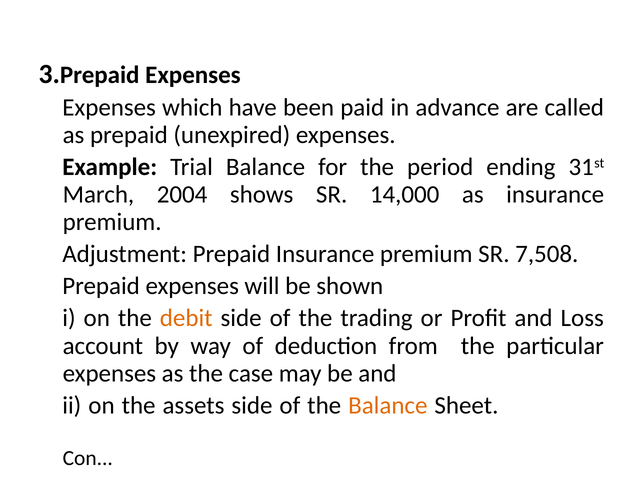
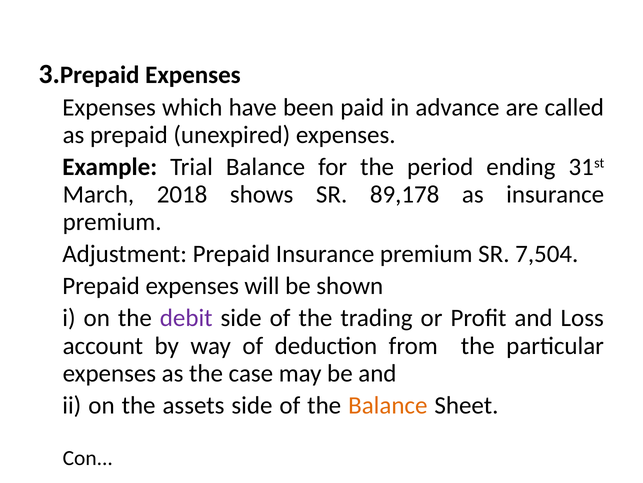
2004: 2004 -> 2018
14,000: 14,000 -> 89,178
7,508: 7,508 -> 7,504
debit colour: orange -> purple
